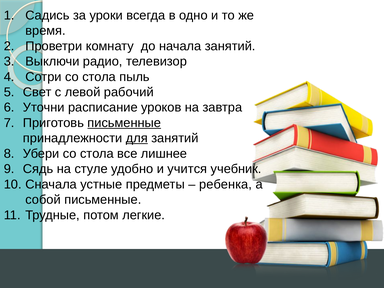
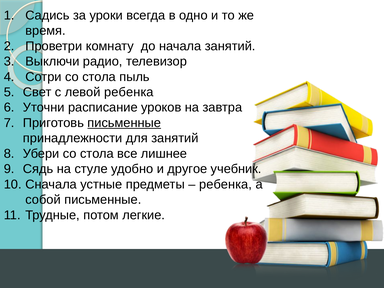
левой рабочий: рабочий -> ребенка
для underline: present -> none
учится: учится -> другое
